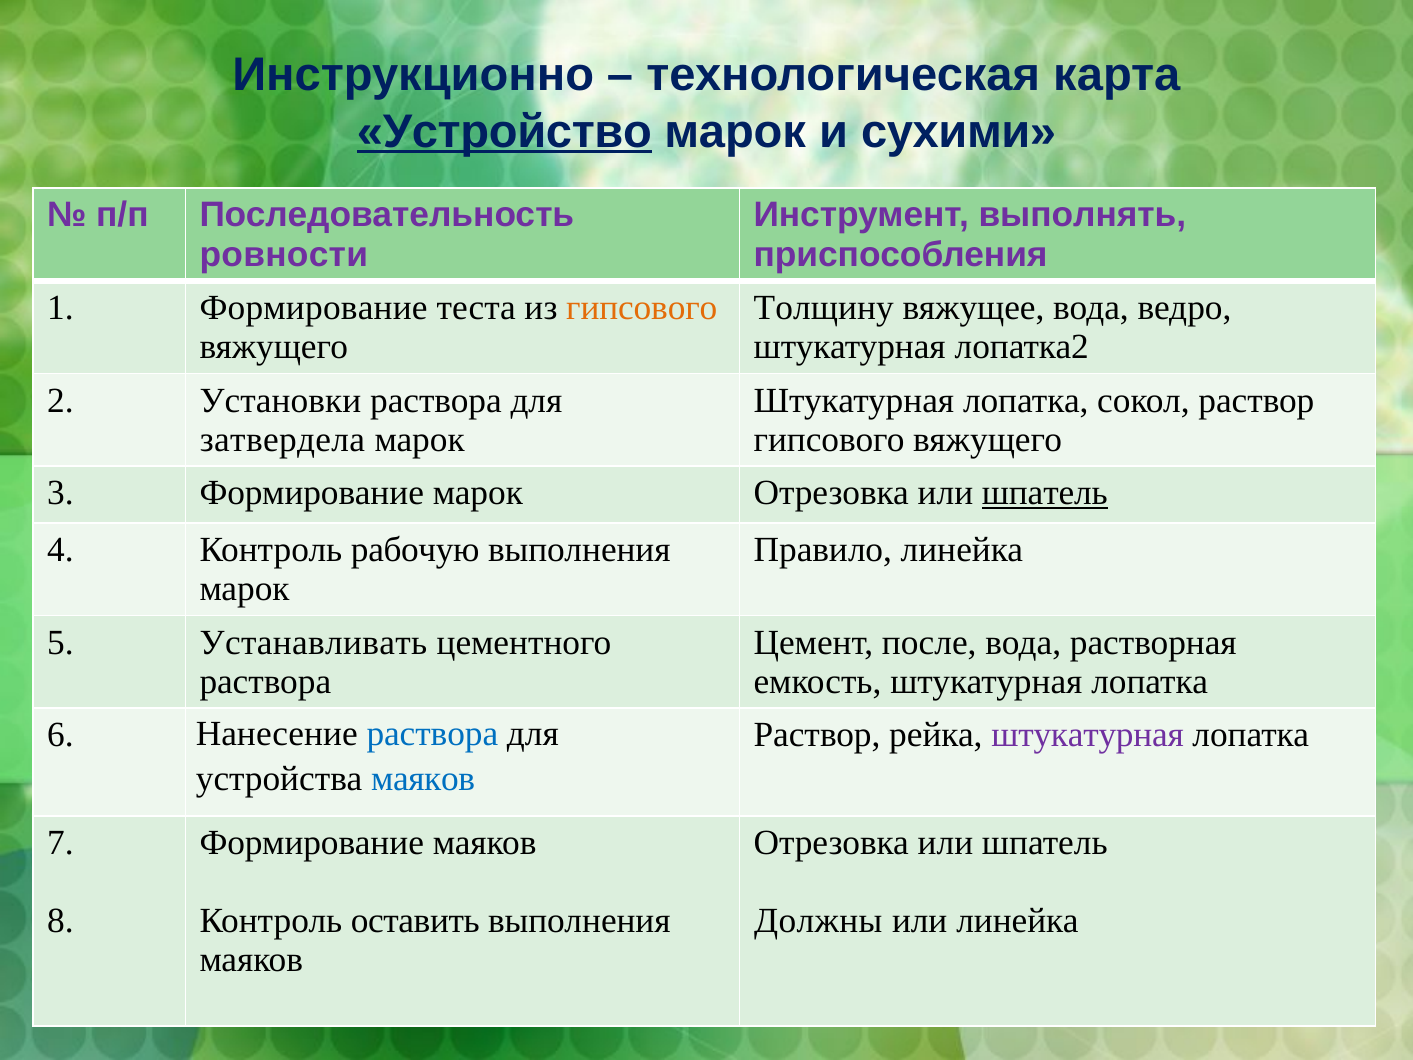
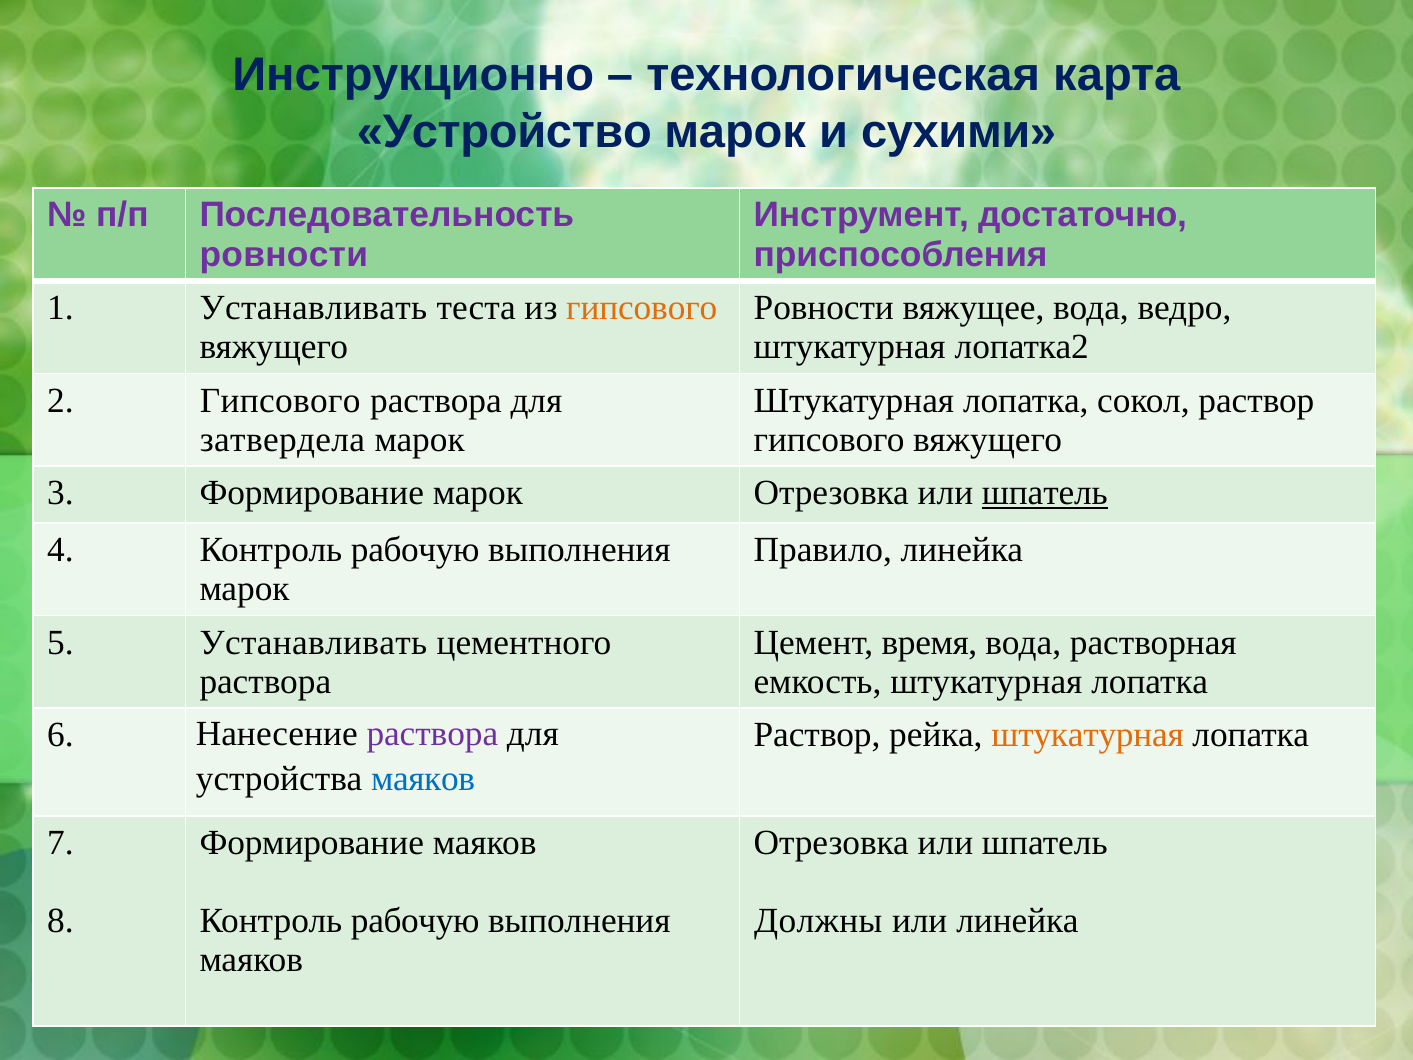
Устройство underline: present -> none
выполнять: выполнять -> достаточно
1 Формирование: Формирование -> Устанавливать
Толщину at (824, 308): Толщину -> Ровности
2 Установки: Установки -> Гипсового
после: после -> время
раствора at (432, 734) colour: blue -> purple
штукатурная at (1088, 735) colour: purple -> orange
оставить at (415, 921): оставить -> рабочую
